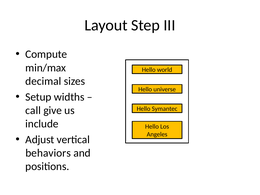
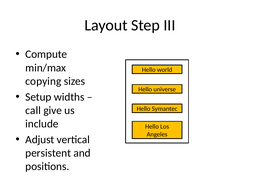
decimal: decimal -> copying
behaviors: behaviors -> persistent
